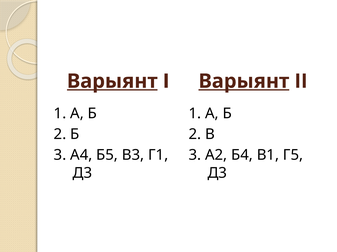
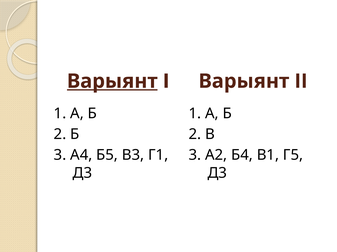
Варыянт at (244, 81) underline: present -> none
